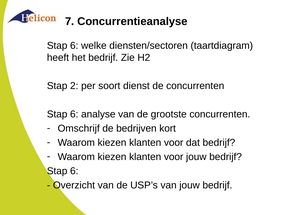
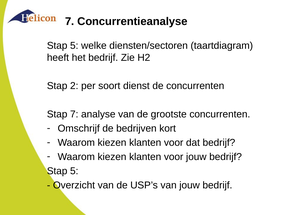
6 at (74, 46): 6 -> 5
6 at (74, 114): 6 -> 7
6 at (74, 171): 6 -> 5
